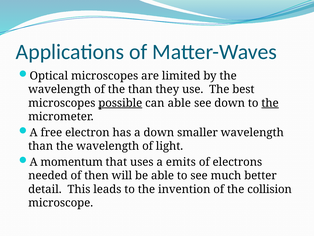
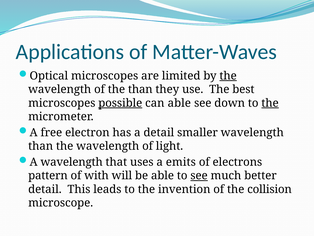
the at (228, 76) underline: none -> present
a down: down -> detail
A momentum: momentum -> wavelength
needed: needed -> pattern
then: then -> with
see at (199, 175) underline: none -> present
